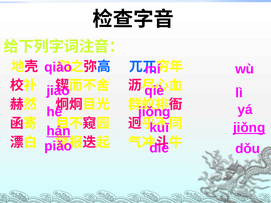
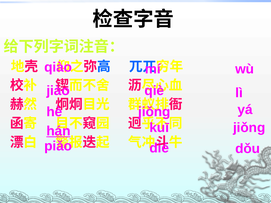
jiǒng at (249, 128) underline: present -> none
